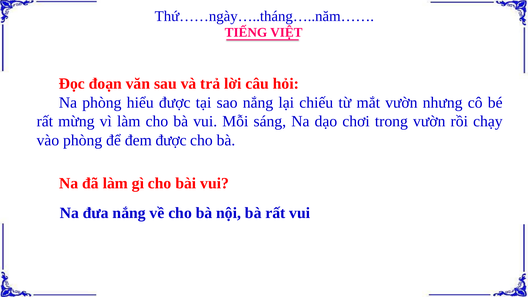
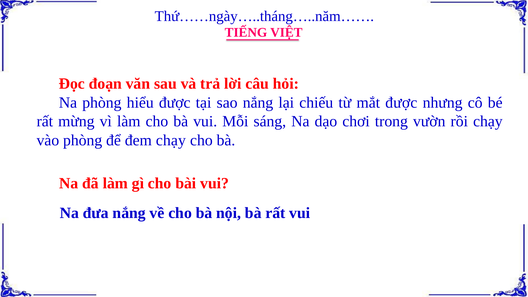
mắt vườn: vườn -> được
đem được: được -> chạy
